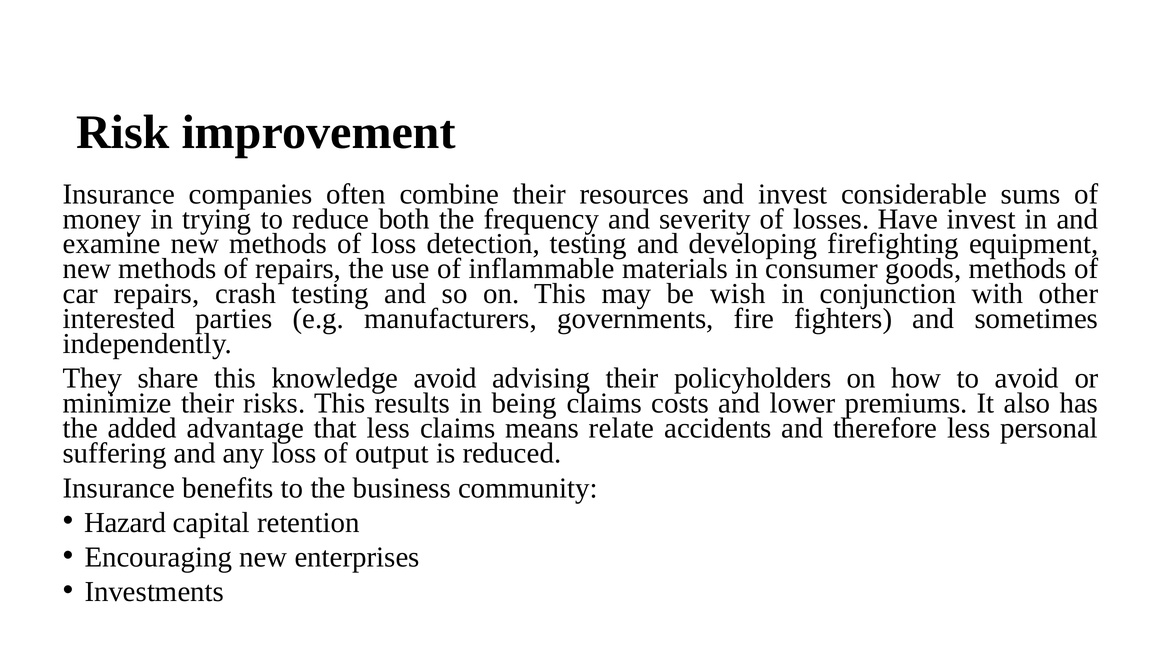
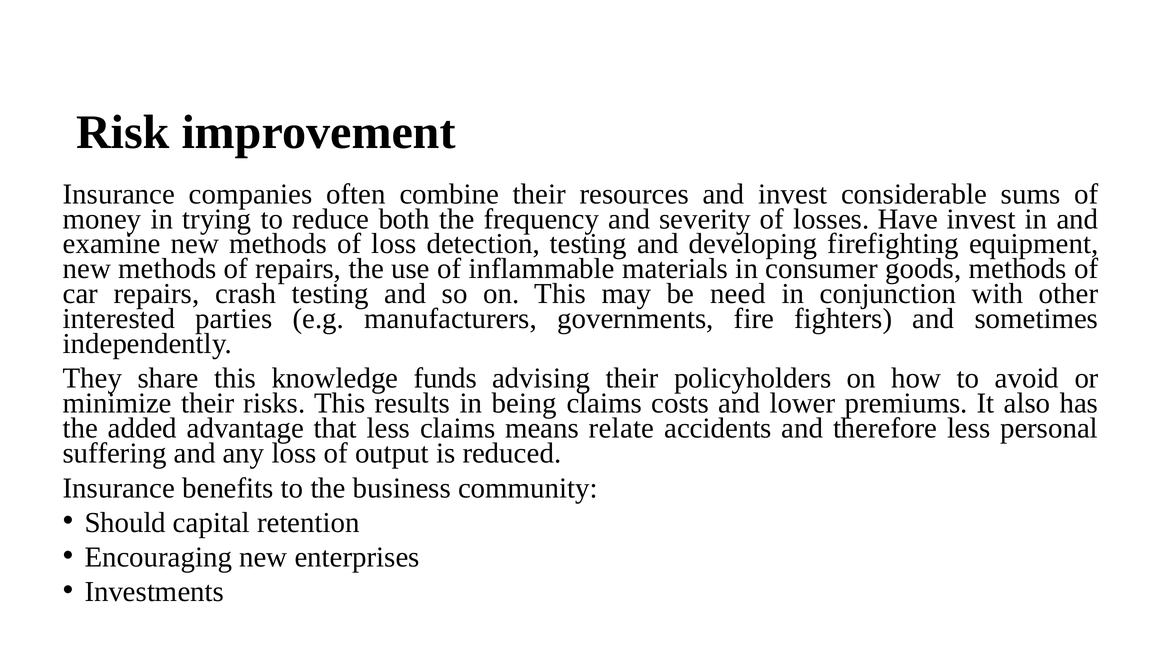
wish: wish -> need
knowledge avoid: avoid -> funds
Hazard: Hazard -> Should
